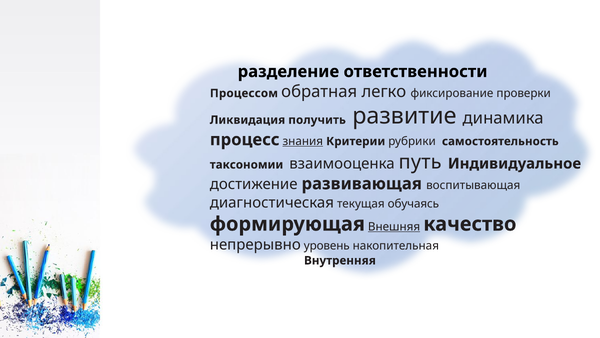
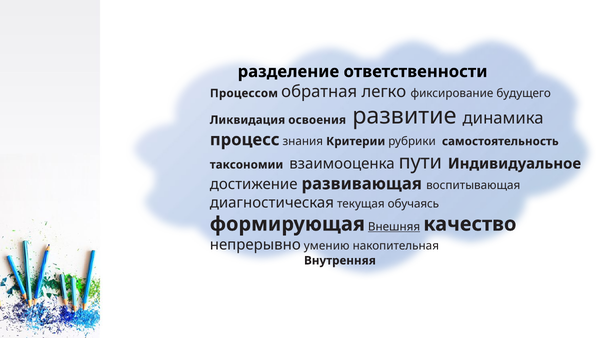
проверки: проверки -> будущего
получить: получить -> освоения
знания underline: present -> none
путь: путь -> пути
уровень: уровень -> умению
